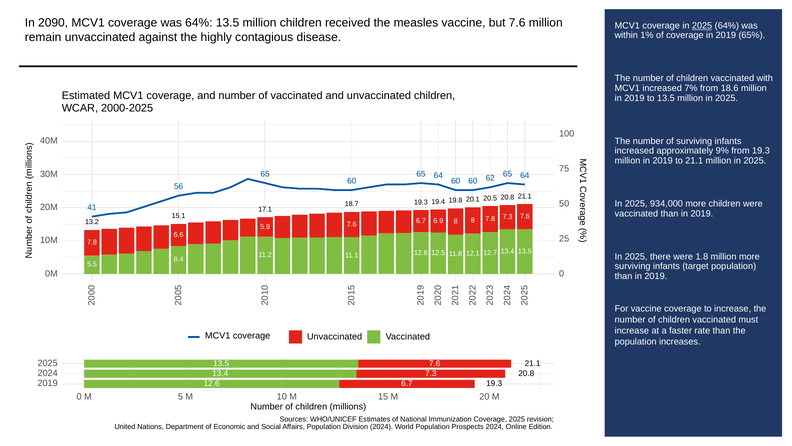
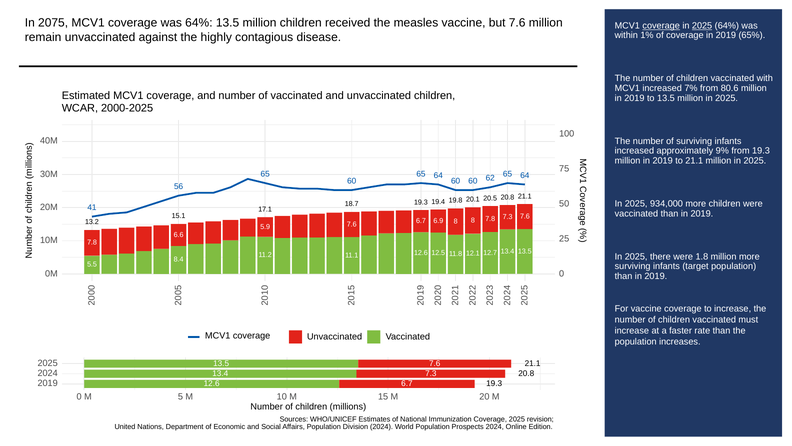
2090: 2090 -> 2075
coverage at (661, 26) underline: none -> present
18.6: 18.6 -> 80.6
